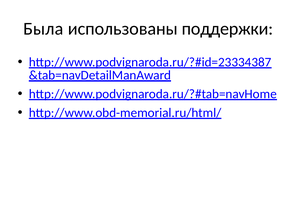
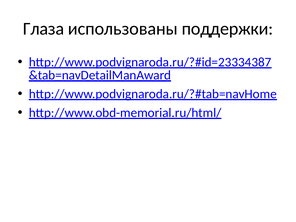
Была: Была -> Глаза
